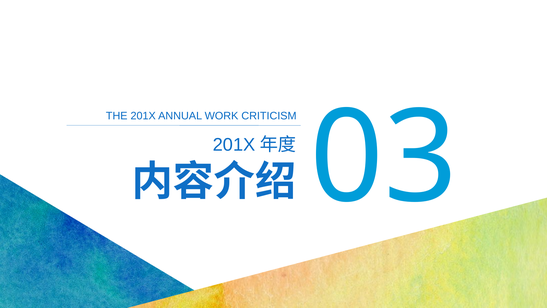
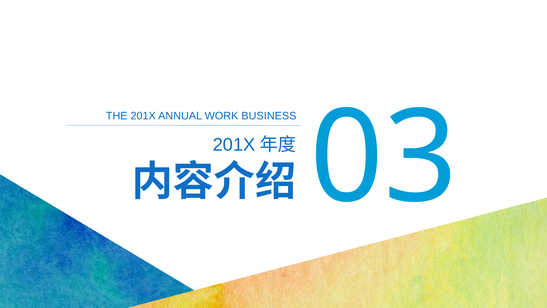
CRITICISM: CRITICISM -> BUSINESS
